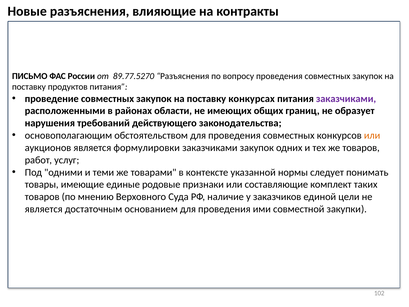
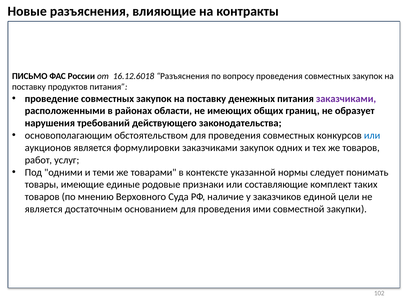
89.77.5270: 89.77.5270 -> 16.12.6018
конкурсах: конкурсах -> денежных
или at (372, 135) colour: orange -> blue
